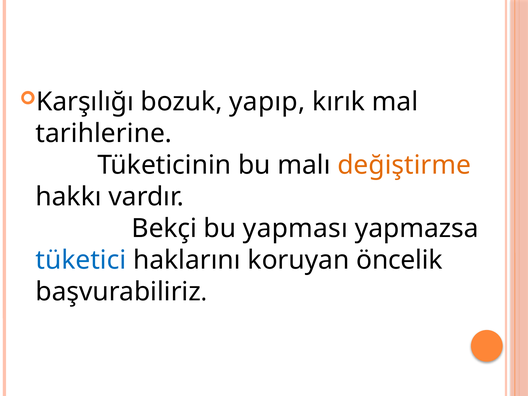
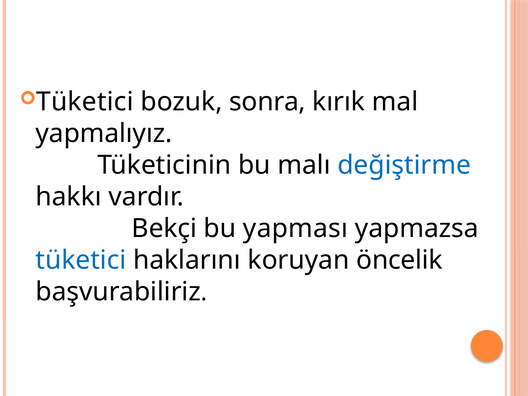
Karşılığı at (85, 102): Karşılığı -> Tüketici
yapıp: yapıp -> sonra
tarihlerine: tarihlerine -> yapmalıyız
değiştirme colour: orange -> blue
